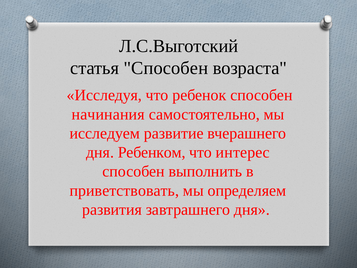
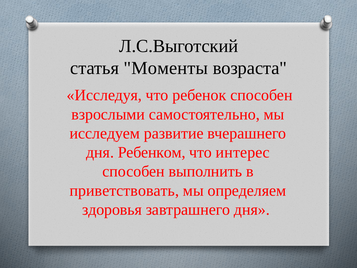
статья Способен: Способен -> Моменты
начинания: начинания -> взрослыми
развития: развития -> здоровья
